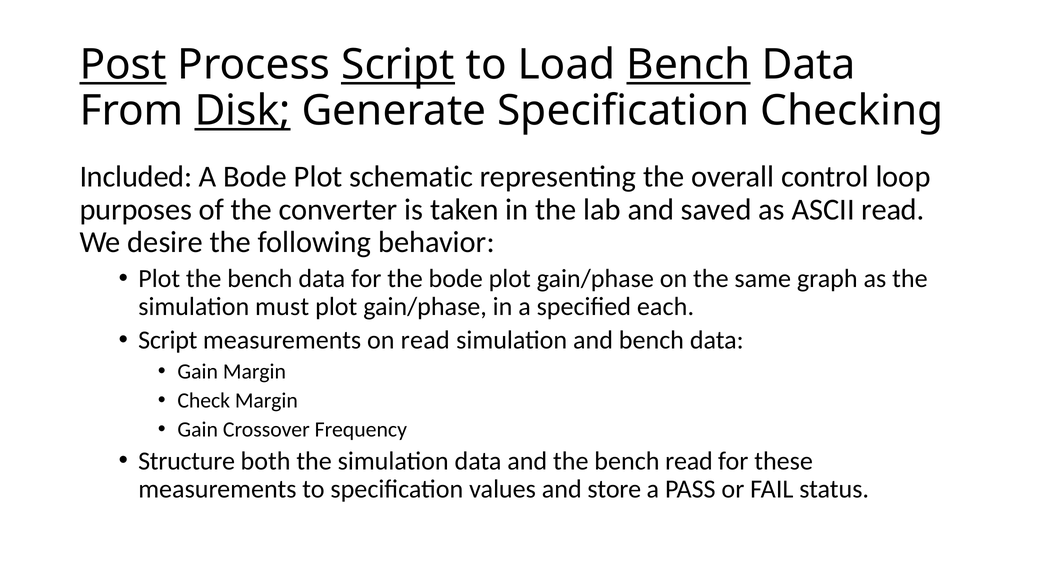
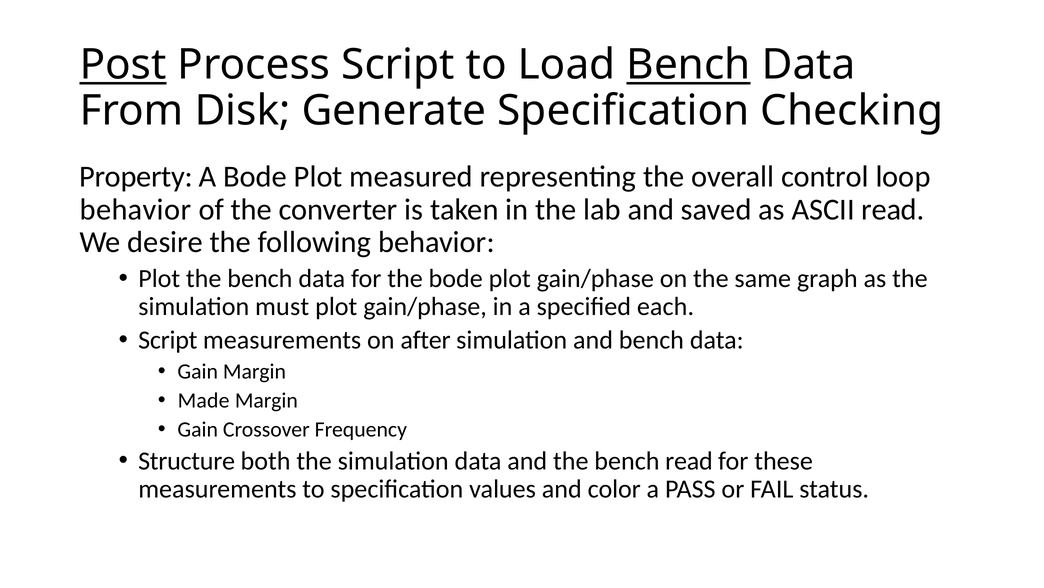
Script at (398, 65) underline: present -> none
Disk underline: present -> none
Included: Included -> Property
schematic: schematic -> measured
purposes at (136, 209): purposes -> behavior
on read: read -> after
Check: Check -> Made
store: store -> color
